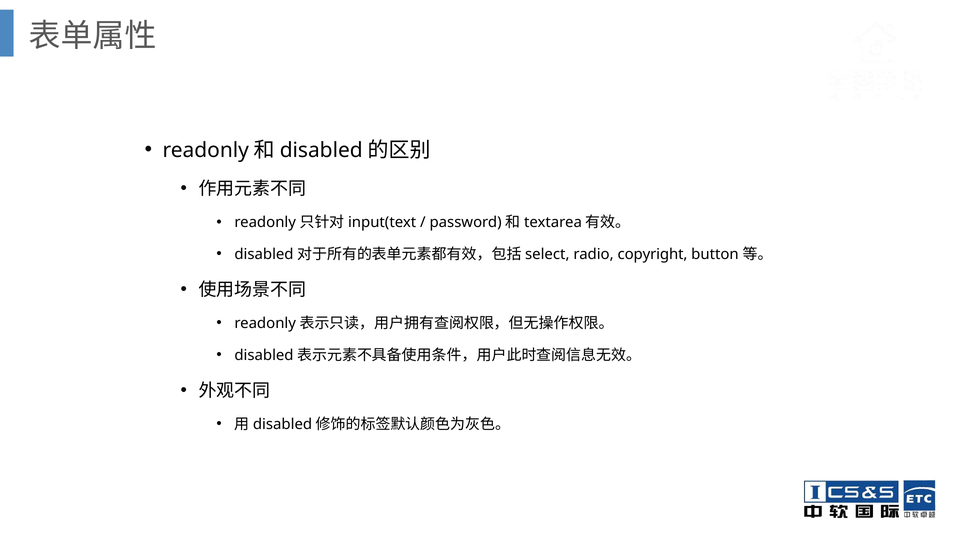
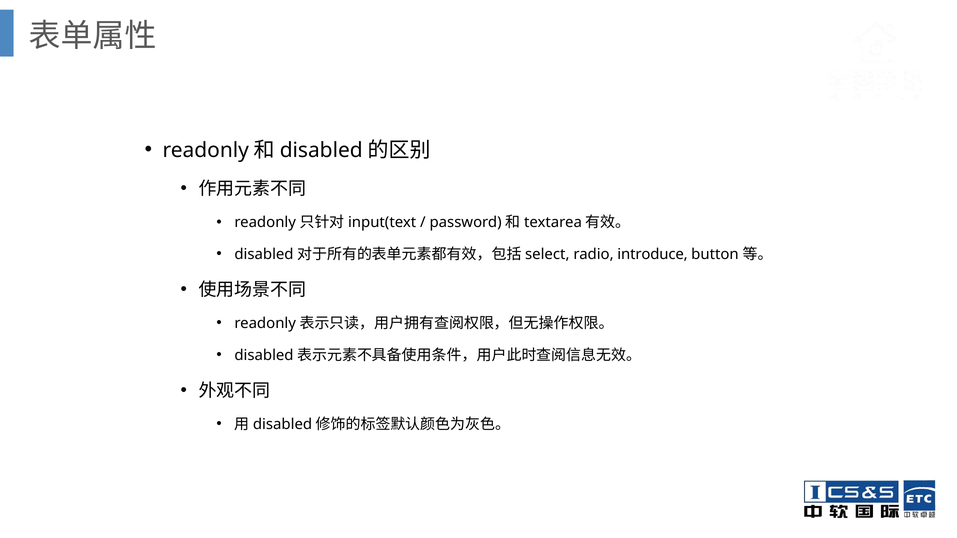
copyright: copyright -> introduce
